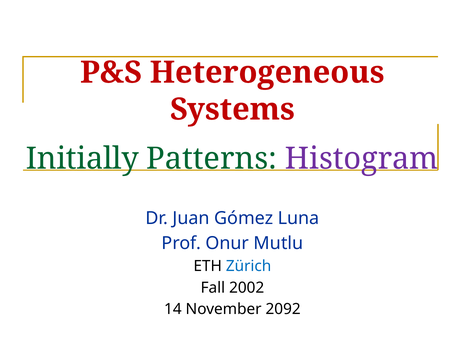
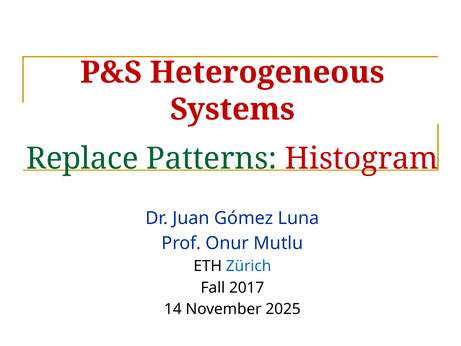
Initially: Initially -> Replace
Histogram colour: purple -> red
2002: 2002 -> 2017
2092: 2092 -> 2025
